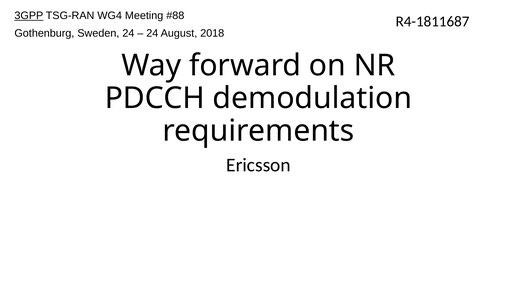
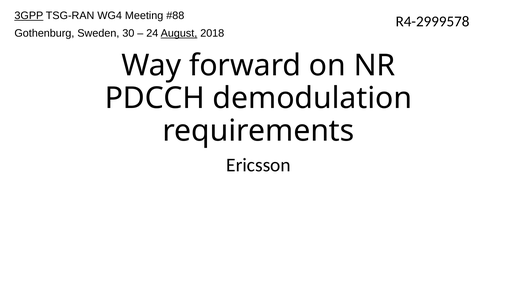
R4-1811687: R4-1811687 -> R4-2999578
Sweden 24: 24 -> 30
August underline: none -> present
